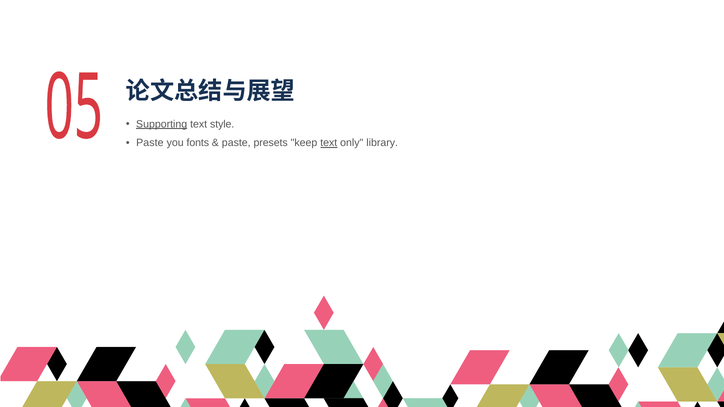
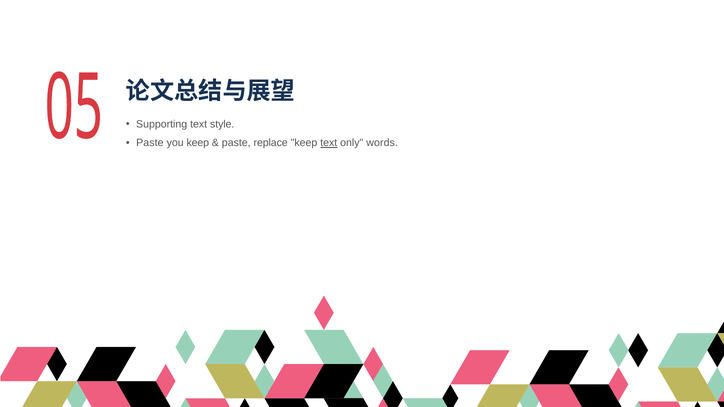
Supporting underline: present -> none
you fonts: fonts -> keep
presets: presets -> replace
library: library -> words
